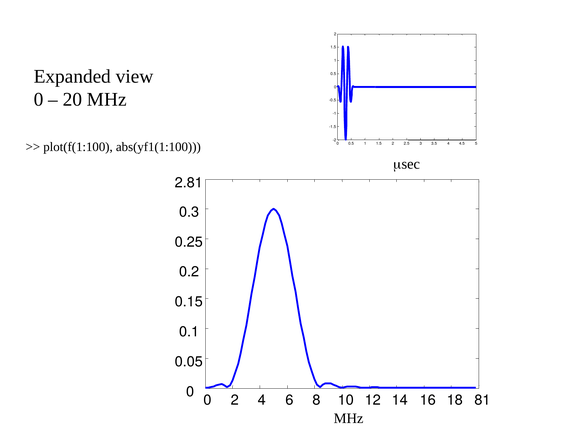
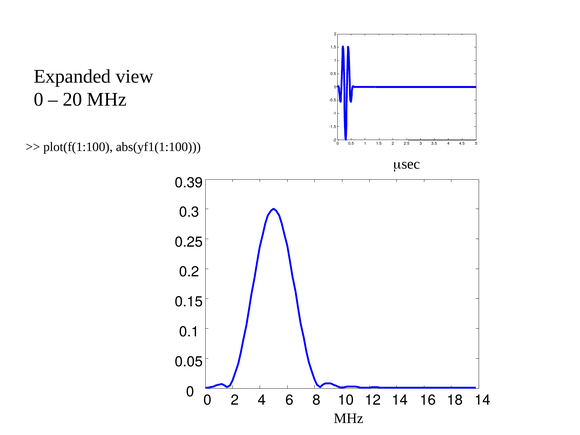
2.81: 2.81 -> 0.39
18 81: 81 -> 14
